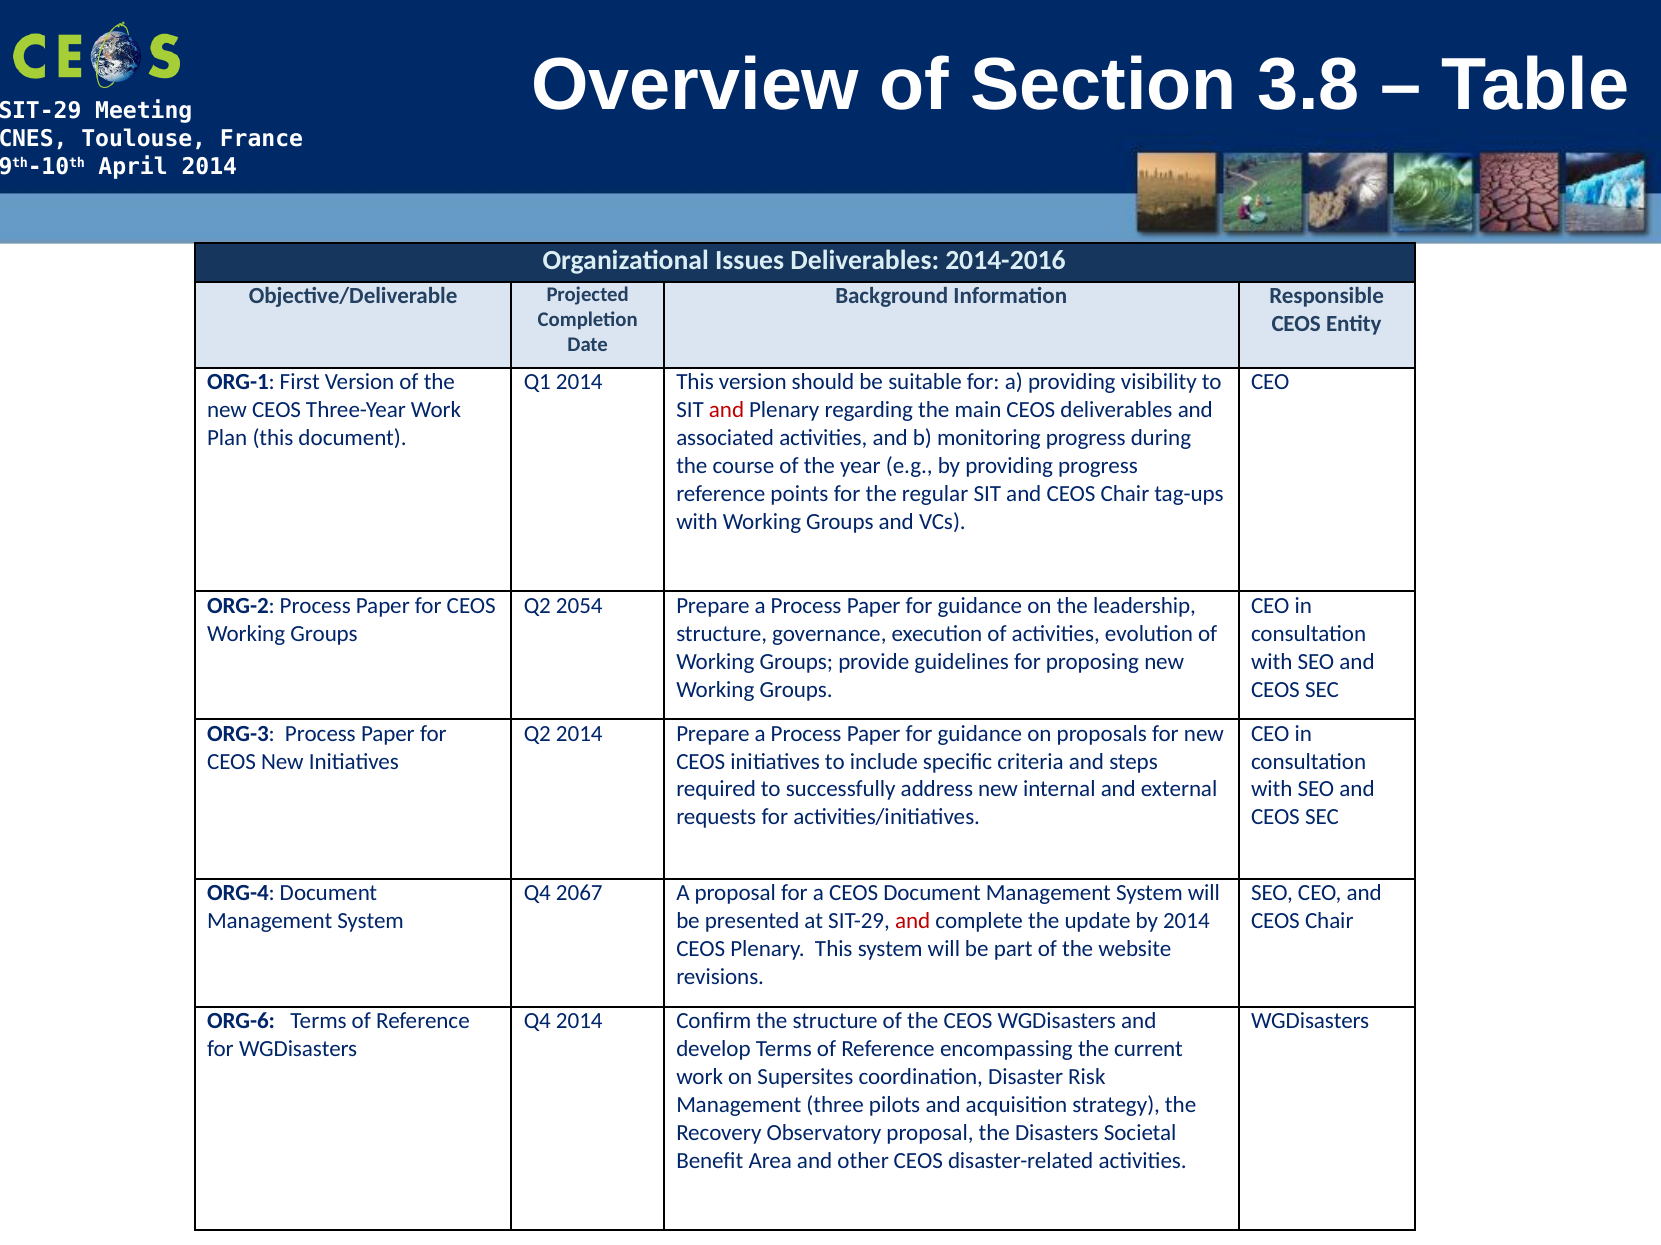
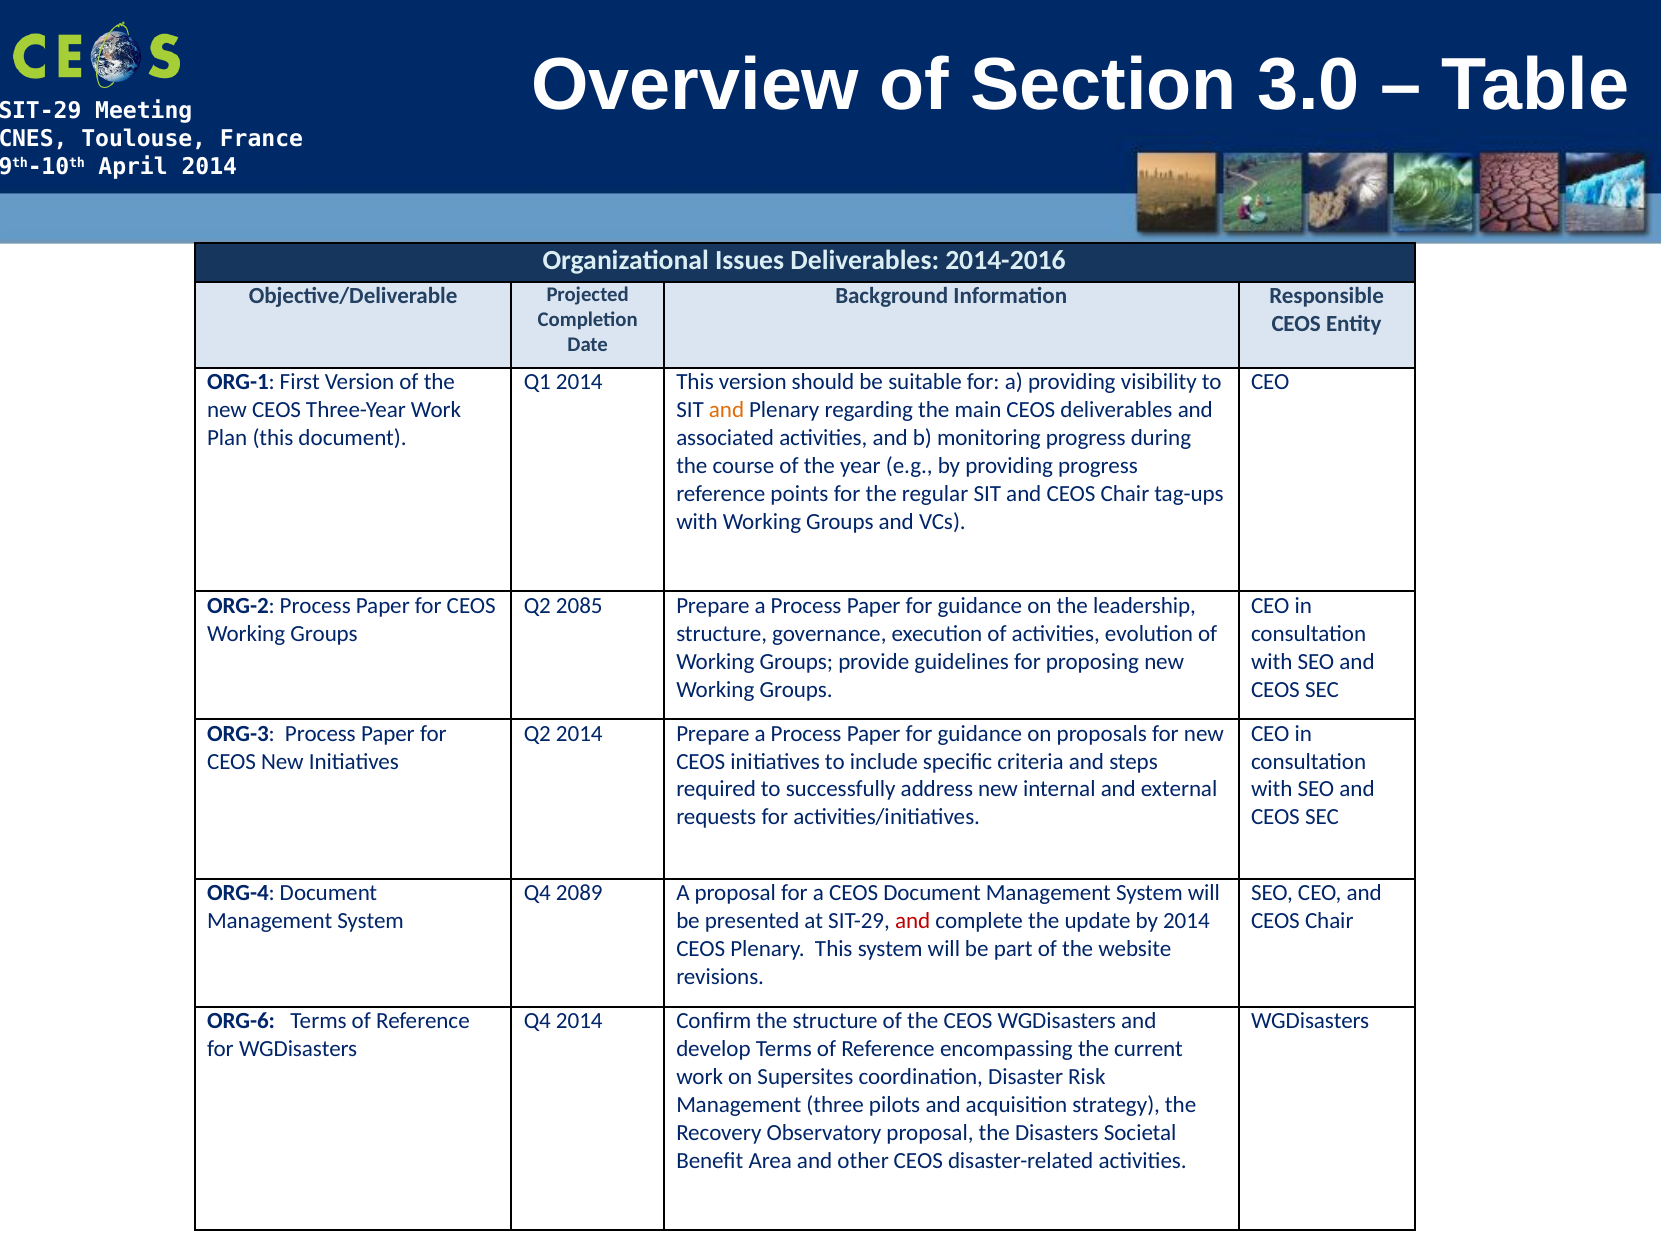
3.8: 3.8 -> 3.0
and at (727, 410) colour: red -> orange
2054: 2054 -> 2085
2067: 2067 -> 2089
